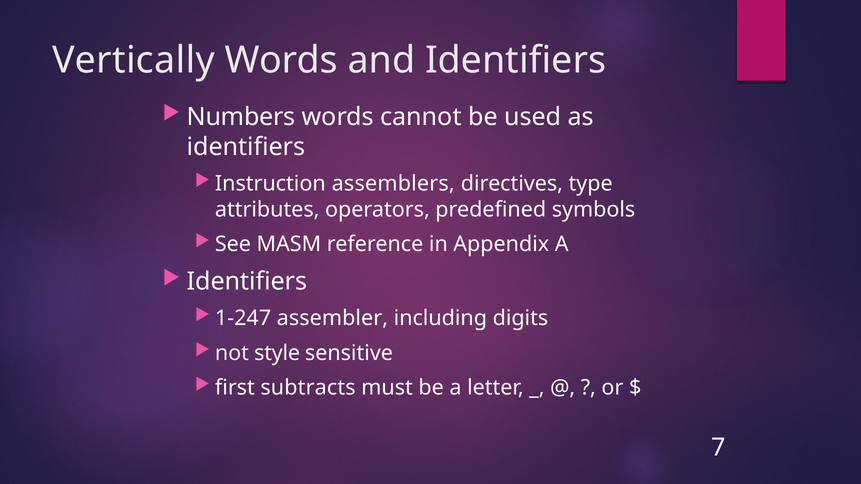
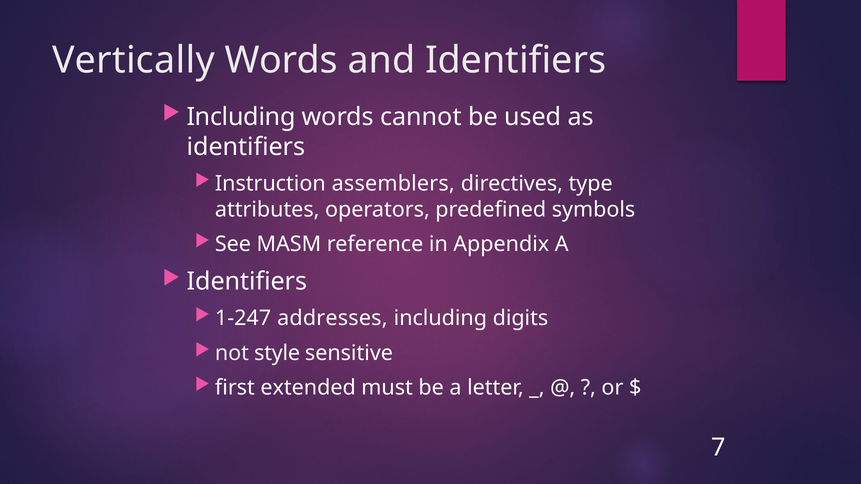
Numbers at (241, 117): Numbers -> Including
assembler: assembler -> addresses
subtracts: subtracts -> extended
